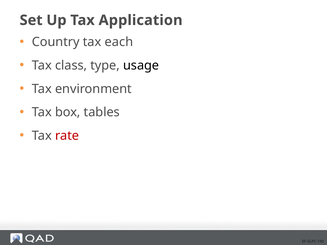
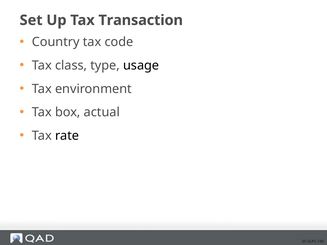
Application: Application -> Transaction
each: each -> code
tables: tables -> actual
rate colour: red -> black
